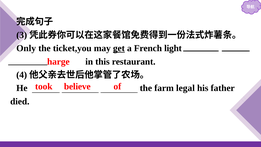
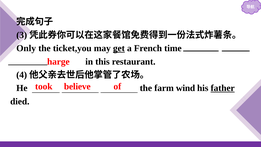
light: light -> time
legal: legal -> wind
father underline: none -> present
